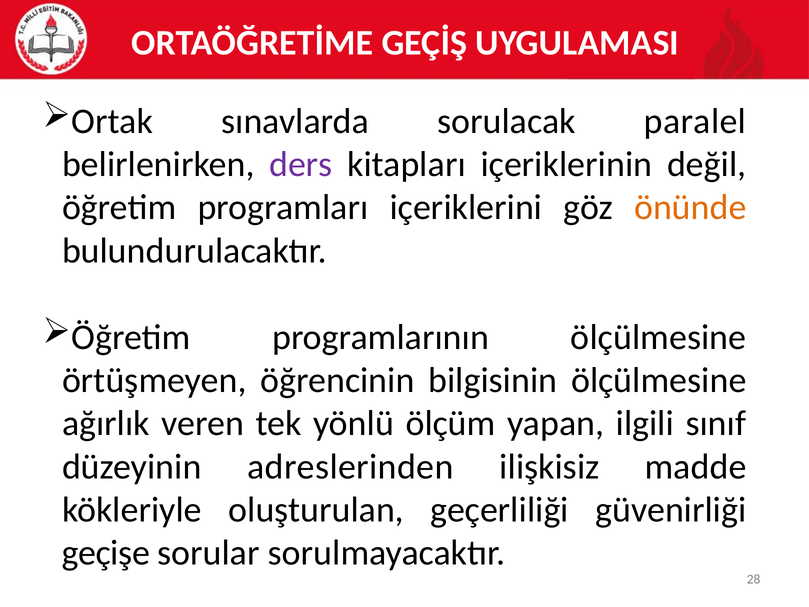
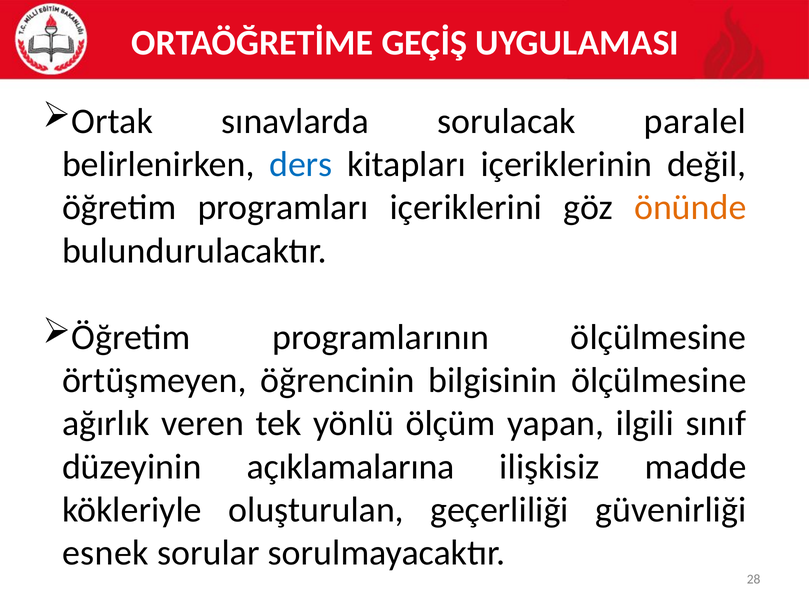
ders colour: purple -> blue
adreslerinden: adreslerinden -> açıklamalarına
geçişe: geçişe -> esnek
